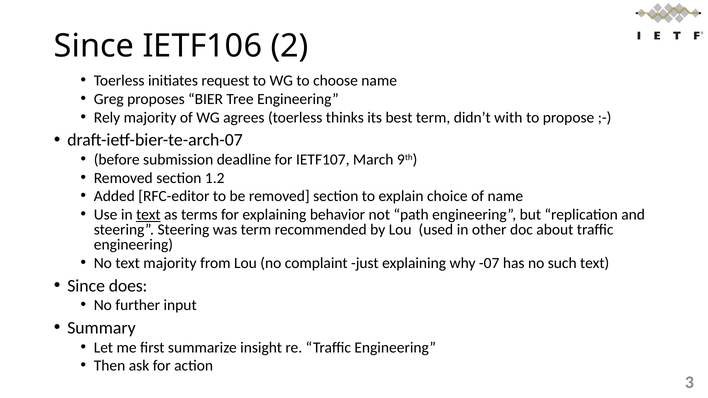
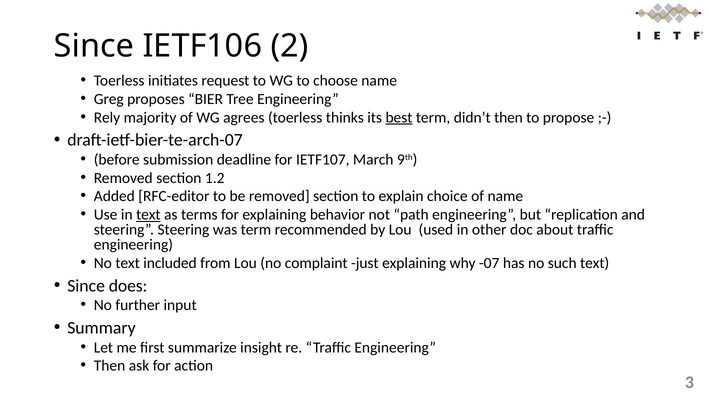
best underline: none -> present
didn’t with: with -> then
text majority: majority -> included
